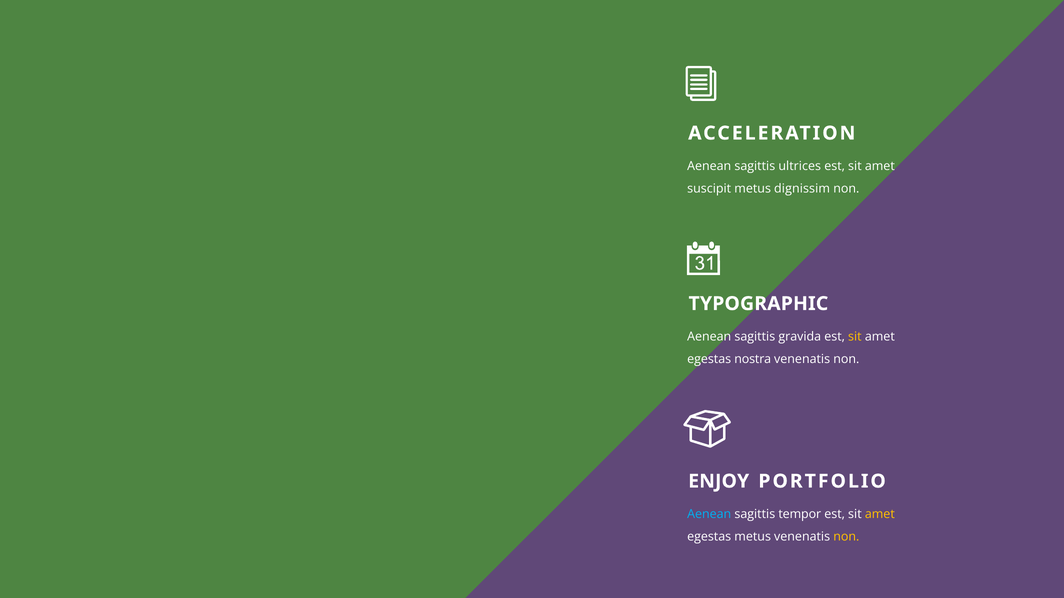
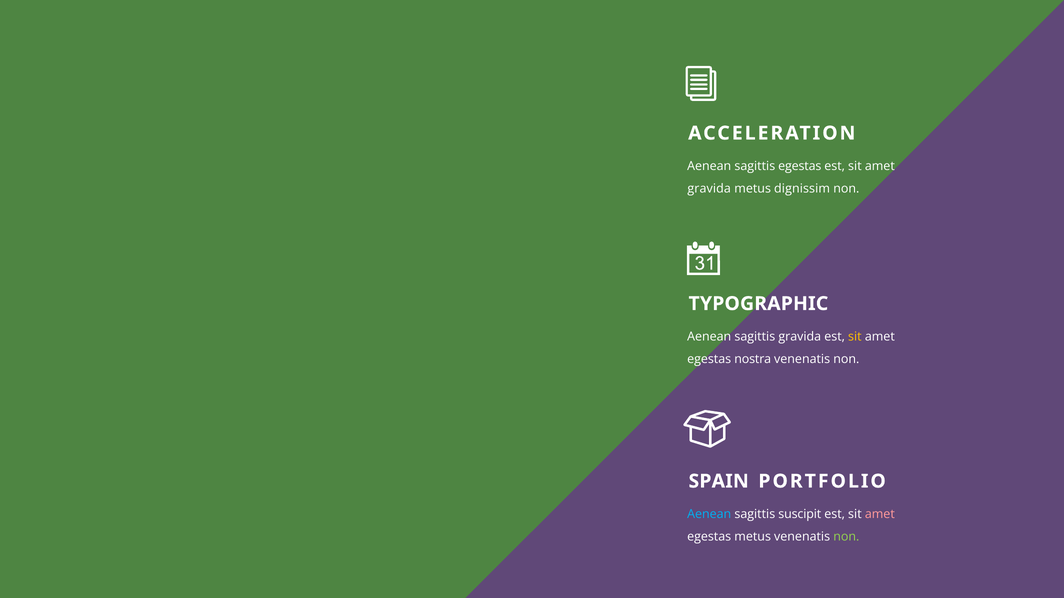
sagittis ultrices: ultrices -> egestas
suscipit at (709, 189): suscipit -> gravida
ENJOY: ENJOY -> SPAIN
tempor: tempor -> suscipit
amet at (880, 515) colour: yellow -> pink
non at (846, 537) colour: yellow -> light green
